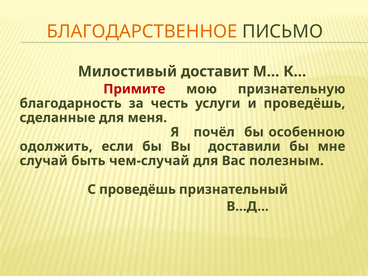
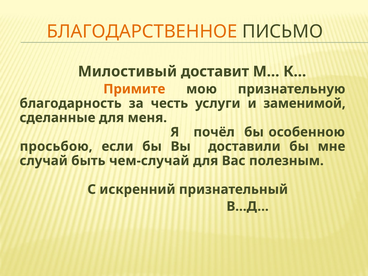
Примите colour: red -> orange
и проведёшь: проведёшь -> заменимой
одолжить: одолжить -> просьбою
С проведёшь: проведёшь -> искренний
